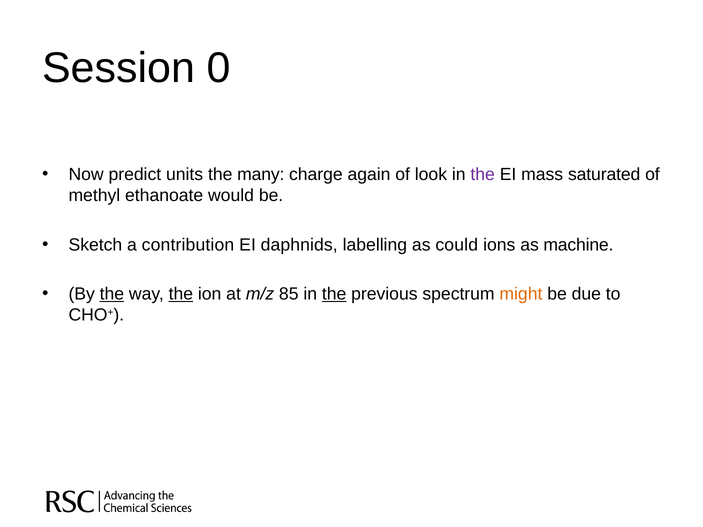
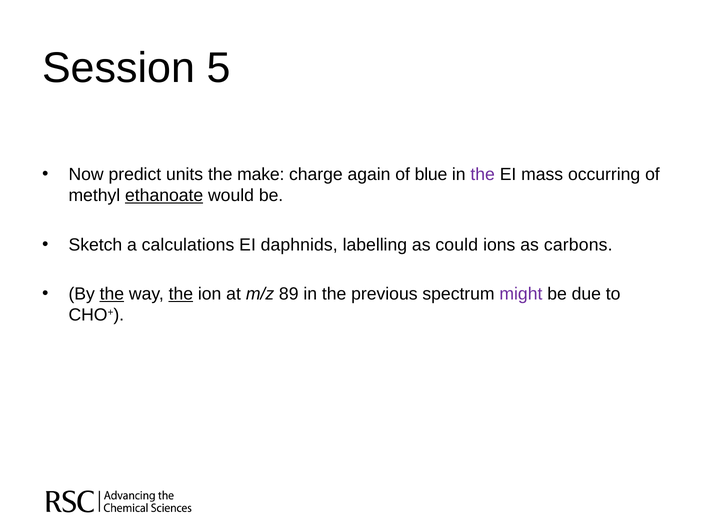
0: 0 -> 5
many: many -> make
look: look -> blue
saturated: saturated -> occurring
ethanoate underline: none -> present
contribution: contribution -> calculations
machine: machine -> carbons
85: 85 -> 89
the at (334, 294) underline: present -> none
might colour: orange -> purple
